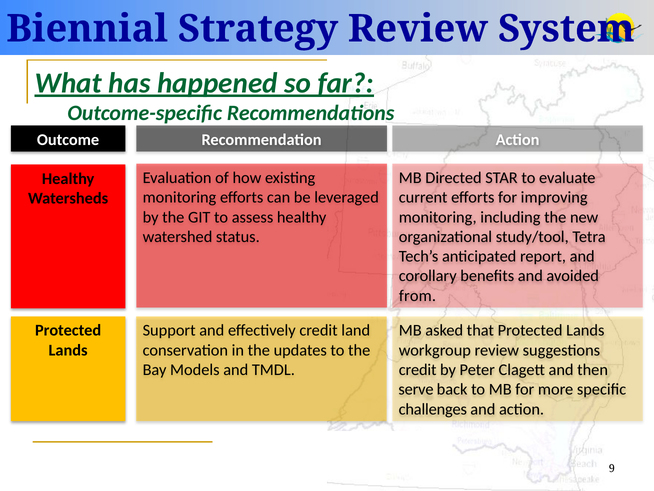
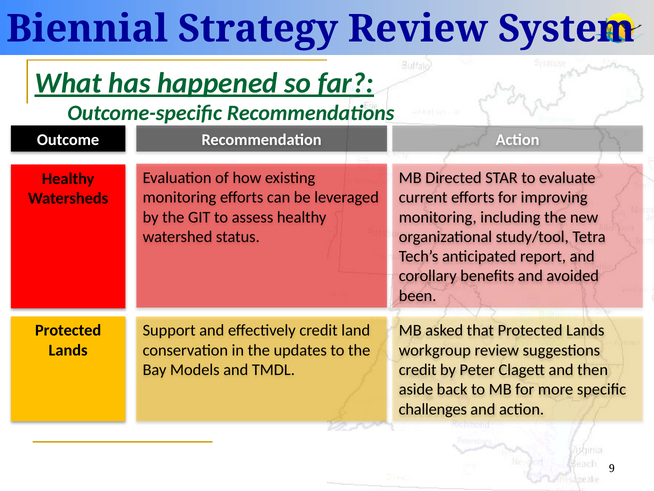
from: from -> been
serve: serve -> aside
